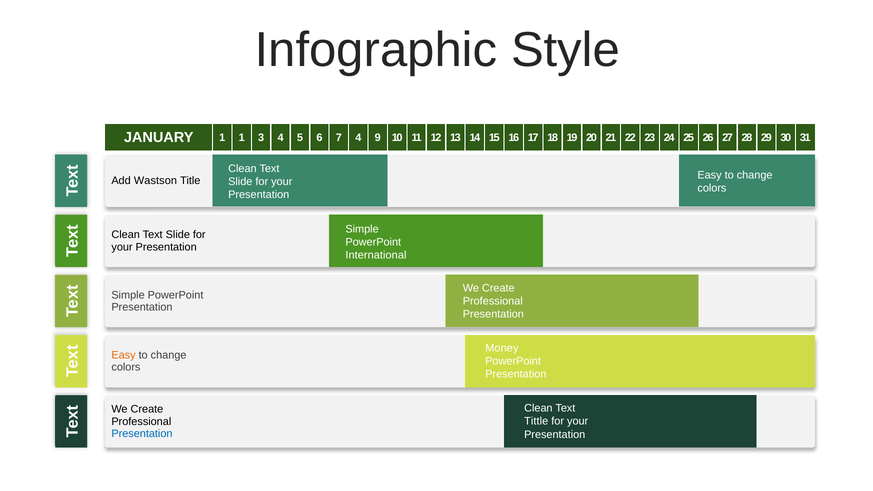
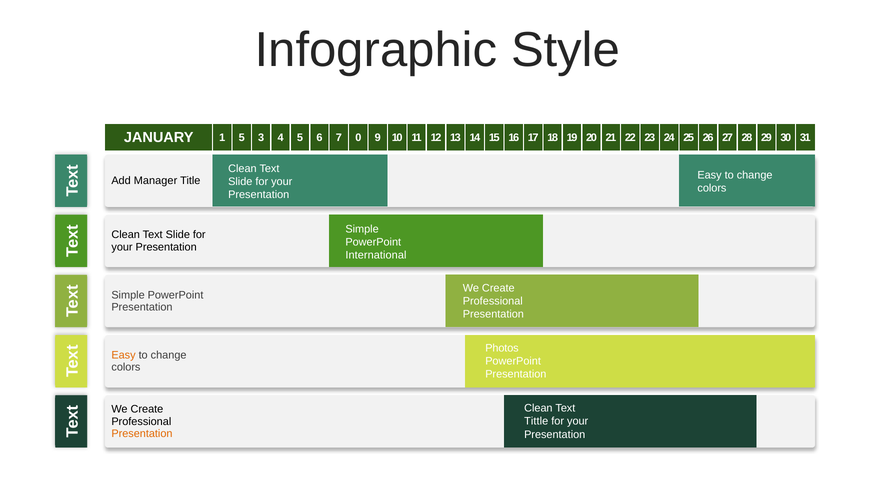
1 1: 1 -> 5
7 4: 4 -> 0
Wastson: Wastson -> Manager
Money: Money -> Photos
Presentation at (142, 434) colour: blue -> orange
